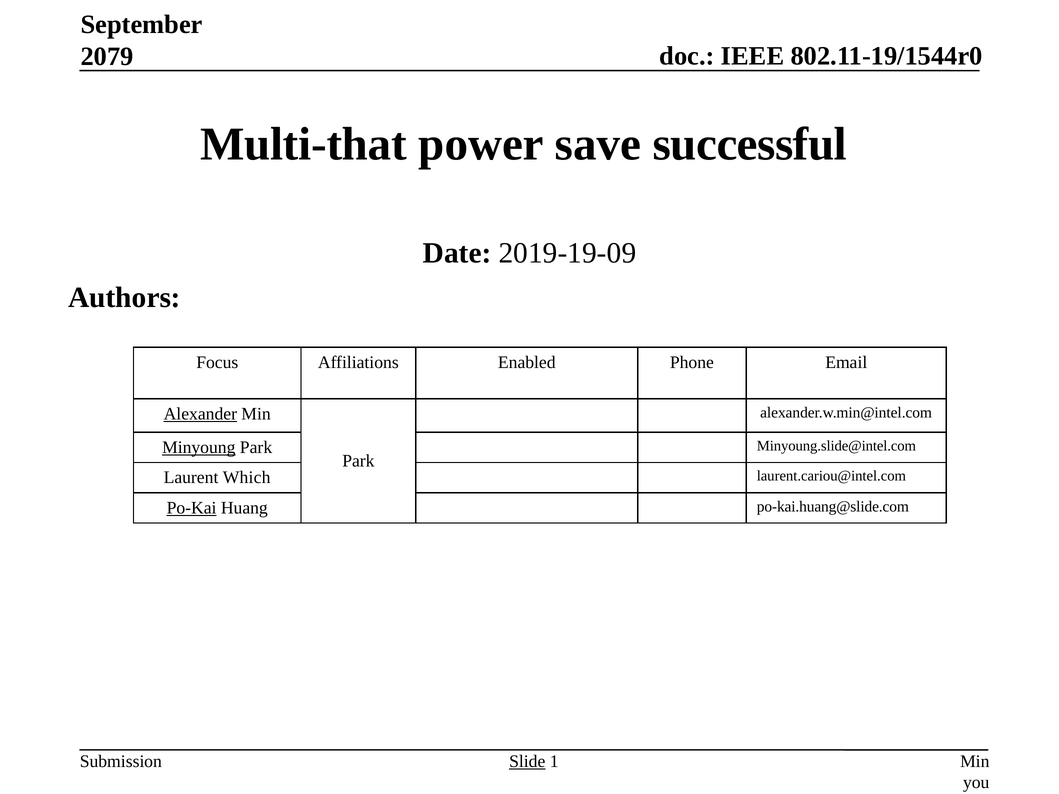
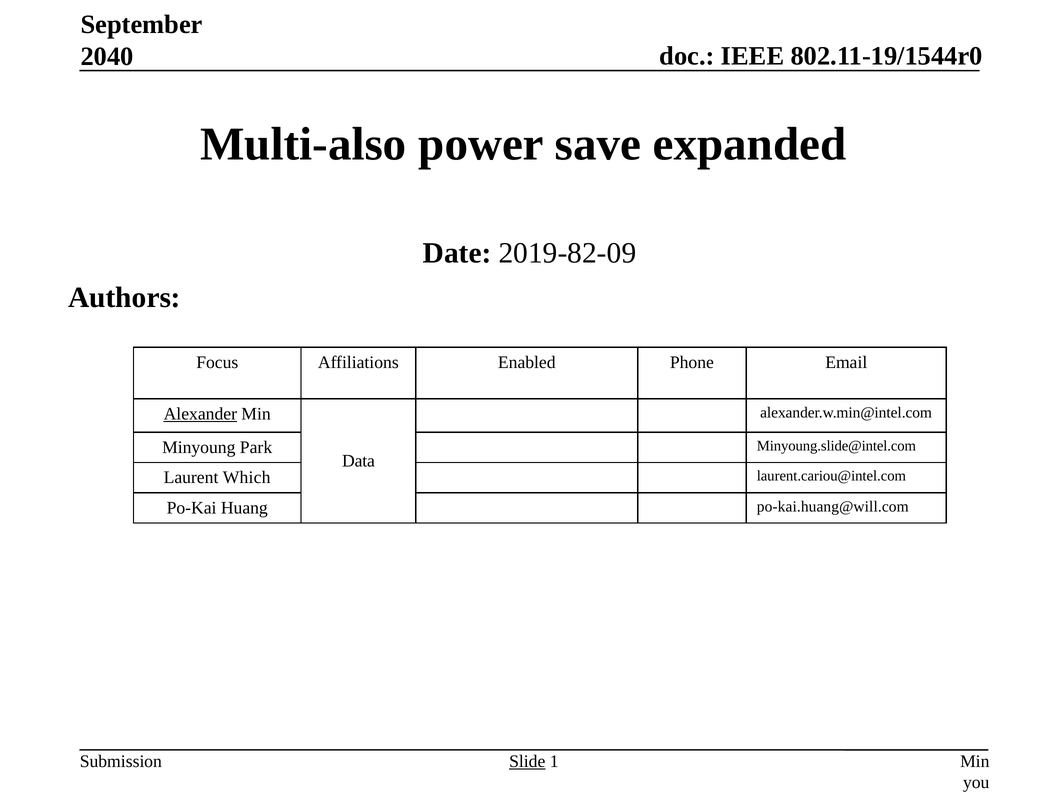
2079: 2079 -> 2040
Multi-that: Multi-that -> Multi-also
successful: successful -> expanded
2019-19-09: 2019-19-09 -> 2019-82-09
Minyoung underline: present -> none
Park at (358, 461): Park -> Data
Po-Kai underline: present -> none
po-kai.huang@slide.com: po-kai.huang@slide.com -> po-kai.huang@will.com
